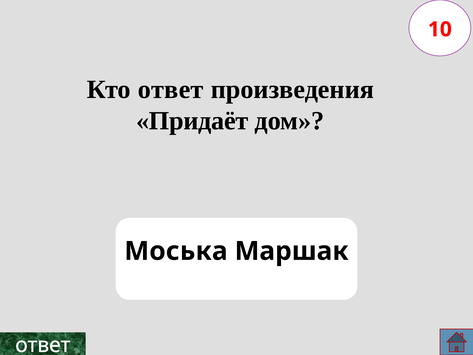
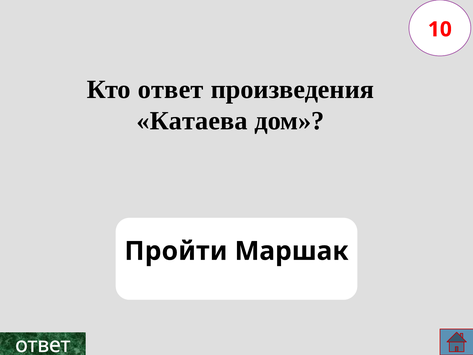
Придаёт: Придаёт -> Катаева
Моська: Моська -> Пройти
